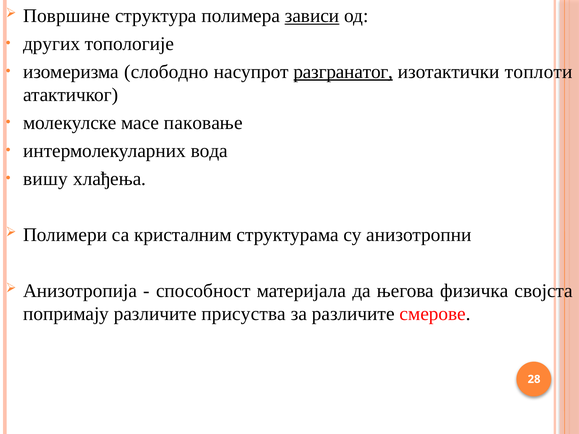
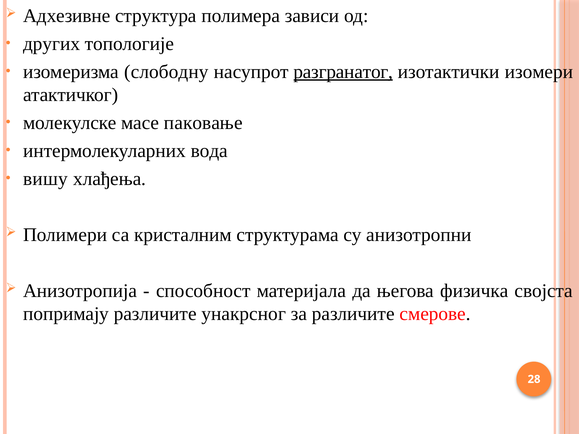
Површине: Површине -> Адхезивне
зависи underline: present -> none
слободно: слободно -> слободну
топлоти: топлоти -> изомери
присуства: присуства -> унакрсног
